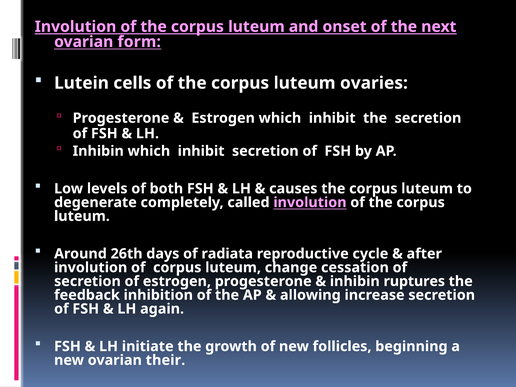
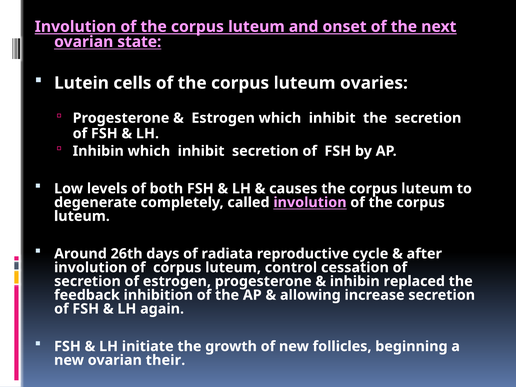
form: form -> state
change: change -> control
ruptures: ruptures -> replaced
